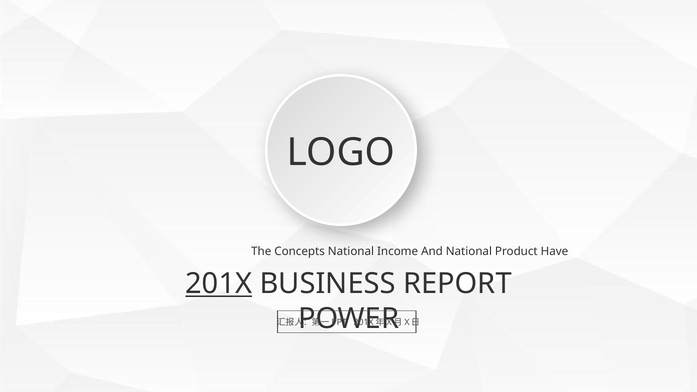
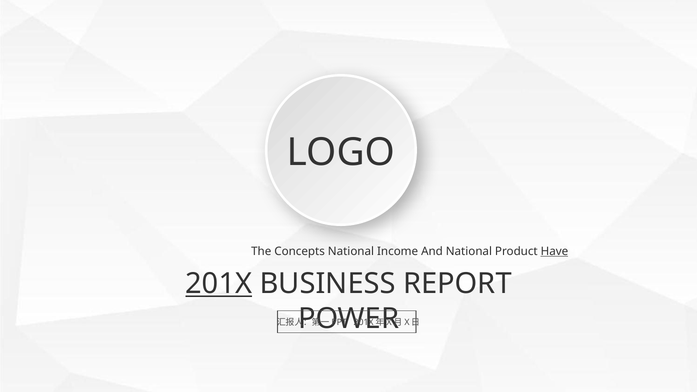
Have underline: none -> present
